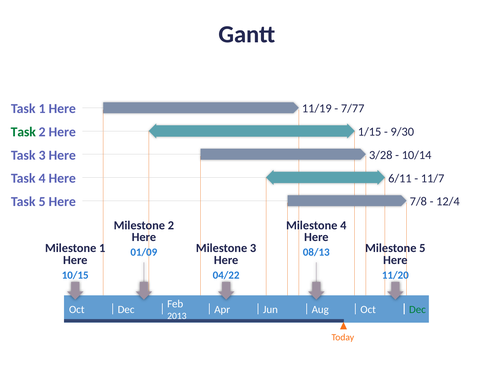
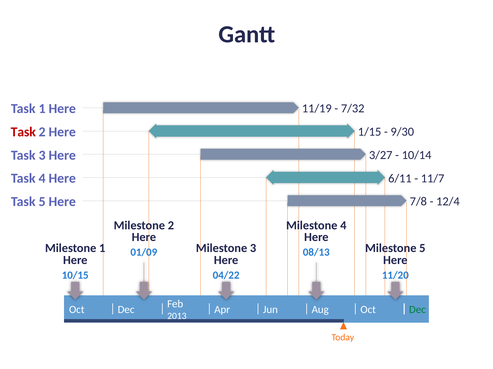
7/77: 7/77 -> 7/32
Task at (23, 132) colour: green -> red
3/28: 3/28 -> 3/27
